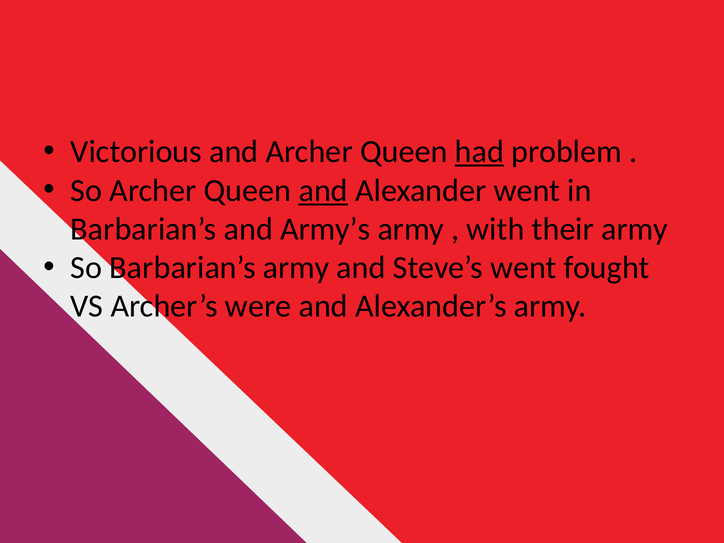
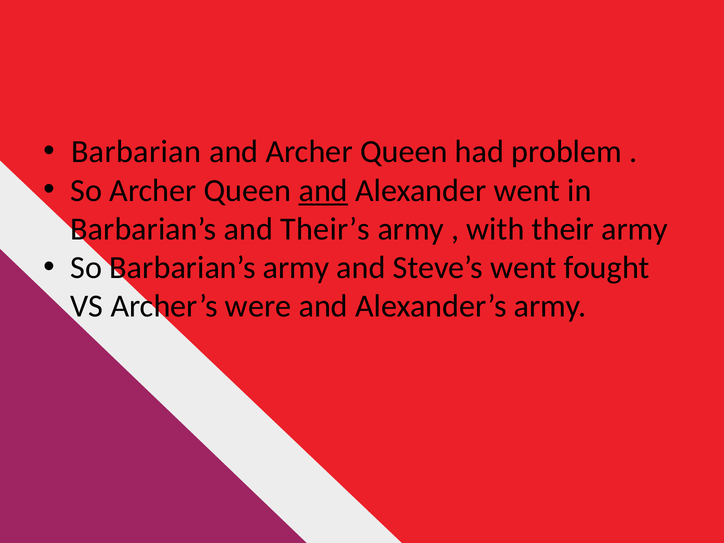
Victorious: Victorious -> Barbarian
had underline: present -> none
Army’s: Army’s -> Their’s
